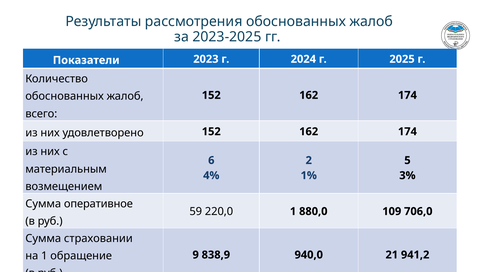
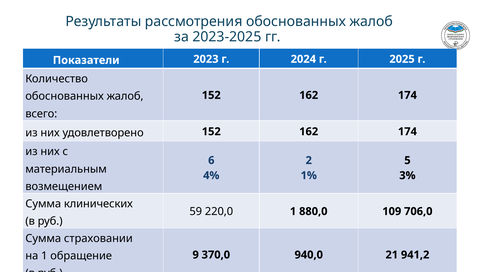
оперативное: оперативное -> клинических
838,9: 838,9 -> 370,0
